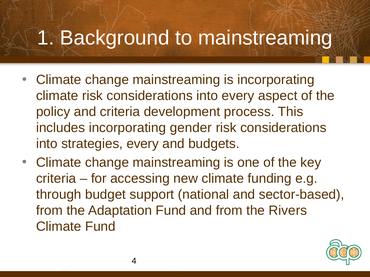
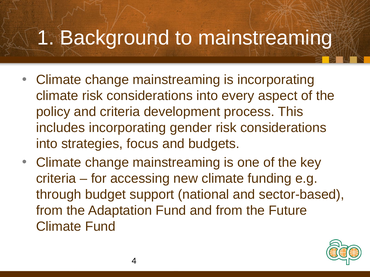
strategies every: every -> focus
Rivers: Rivers -> Future
